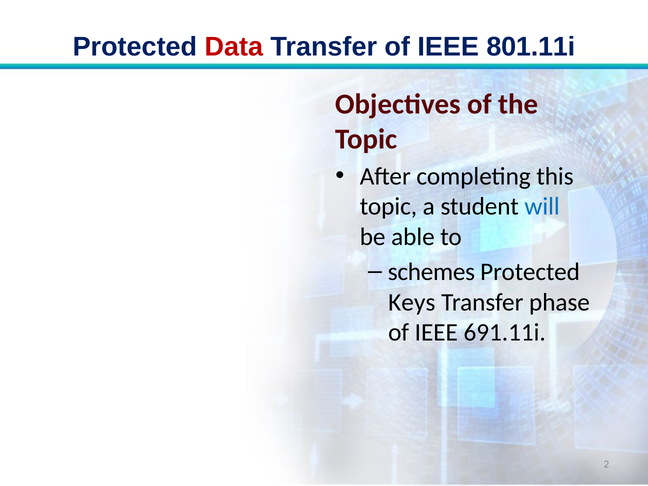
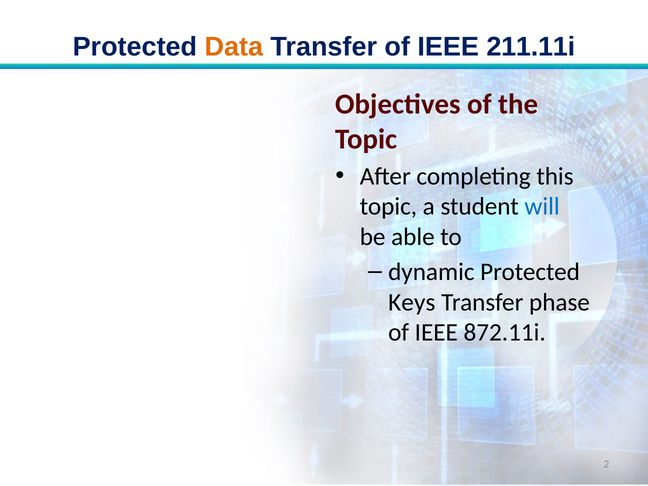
Data colour: red -> orange
801.11i: 801.11i -> 211.11i
schemes: schemes -> dynamic
691.11i: 691.11i -> 872.11i
